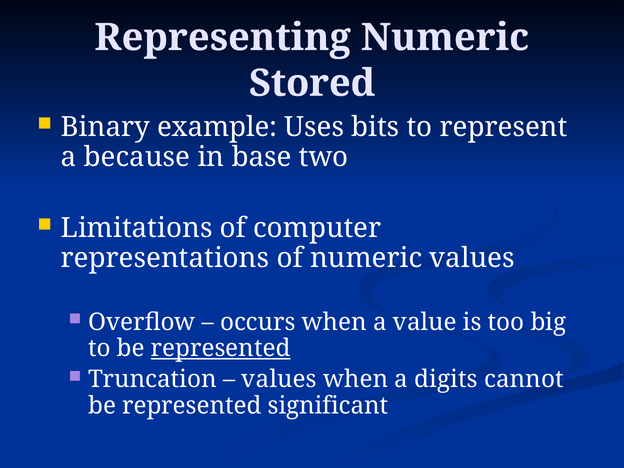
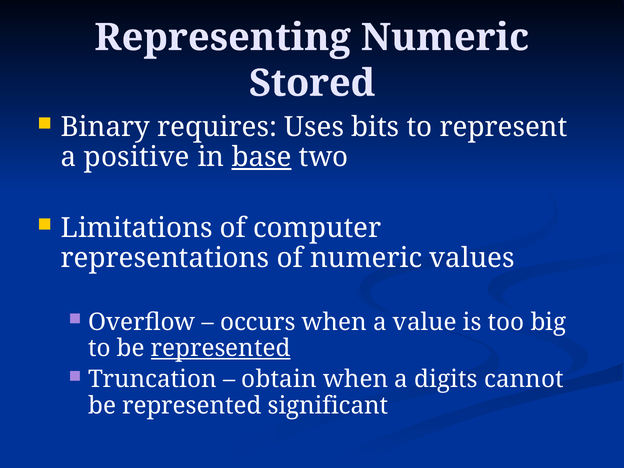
example: example -> requires
because: because -> positive
base underline: none -> present
values at (279, 379): values -> obtain
